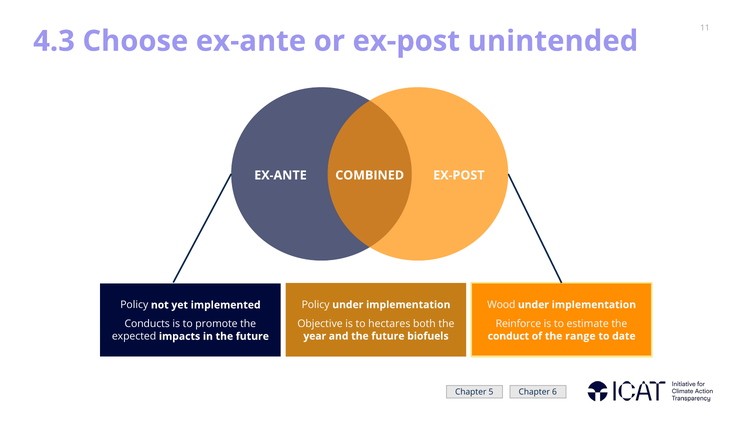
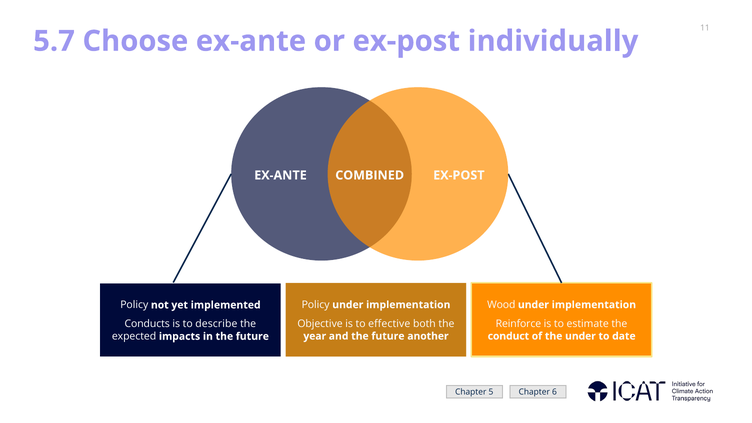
4.3: 4.3 -> 5.7
unintended: unintended -> individually
hectares: hectares -> effective
promote: promote -> describe
biofuels: biofuels -> another
the range: range -> under
